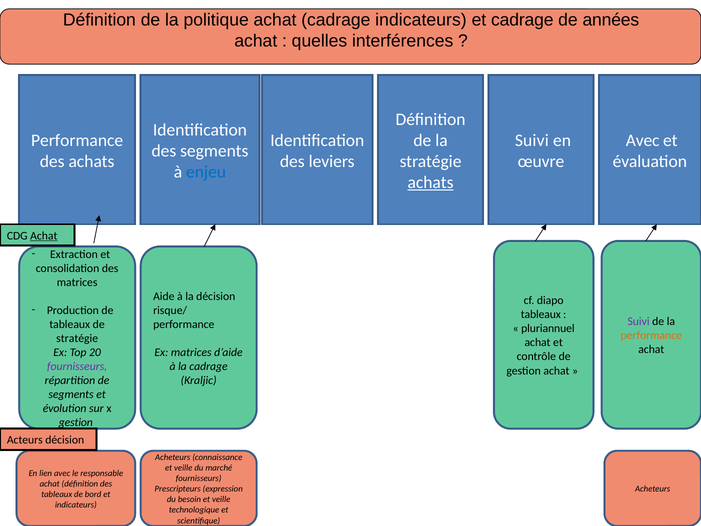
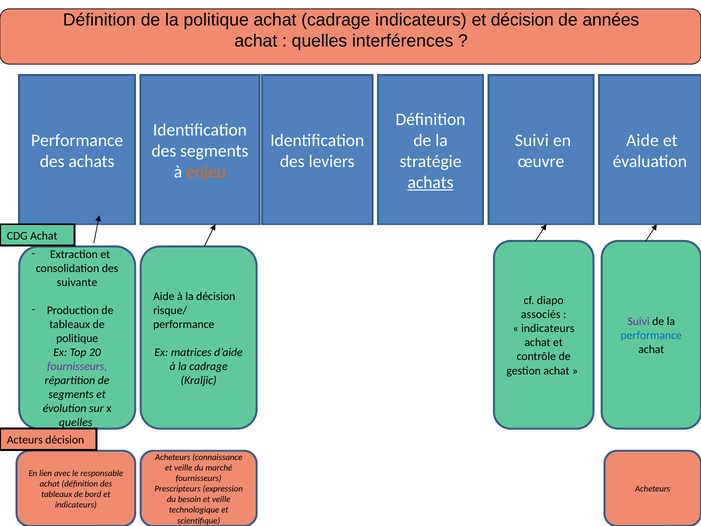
et cadrage: cadrage -> décision
Avec at (643, 140): Avec -> Aide
enjeu colour: blue -> orange
Achat at (44, 236) underline: present -> none
matrices at (77, 282): matrices -> suivante
tableaux at (541, 314): tableaux -> associés
pluriannuel at (548, 328): pluriannuel -> indicateurs
performance at (651, 335) colour: orange -> blue
stratégie at (77, 338): stratégie -> politique
gestion at (76, 422): gestion -> quelles
